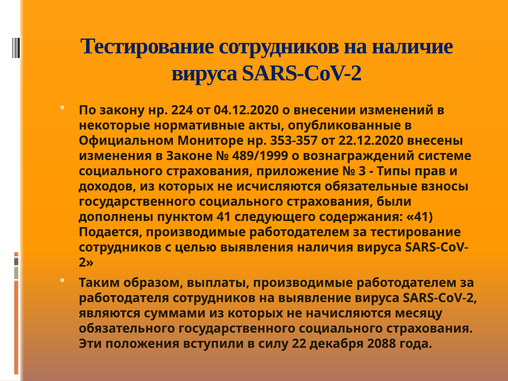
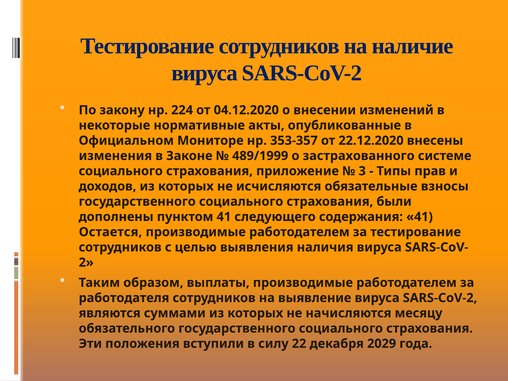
вознаграждений: вознаграждений -> застрахованного
Подается: Подается -> Остается
2088: 2088 -> 2029
